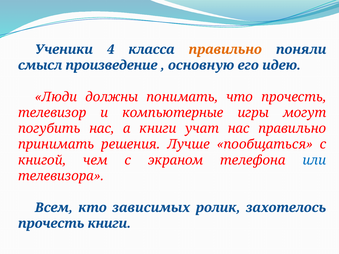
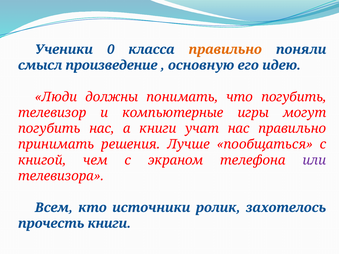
4: 4 -> 0
что прочесть: прочесть -> погубить
или colour: blue -> purple
зависимых: зависимых -> источники
